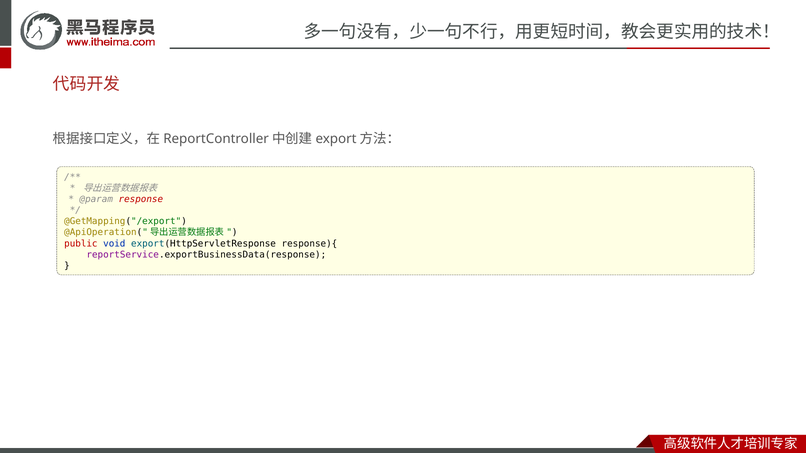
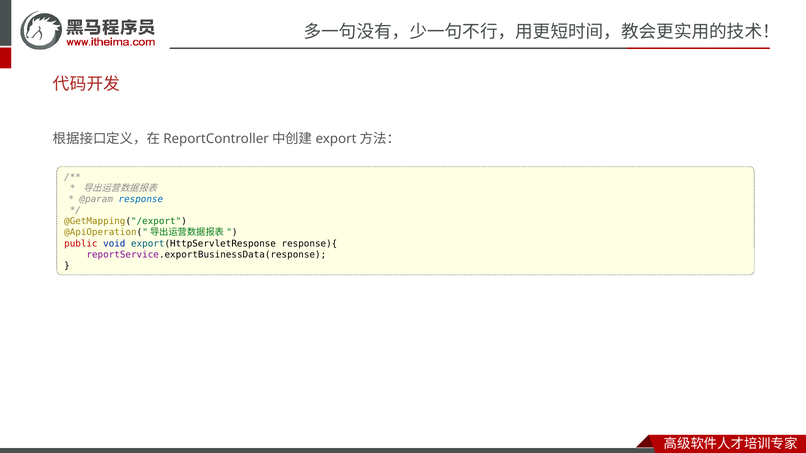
response colour: red -> blue
